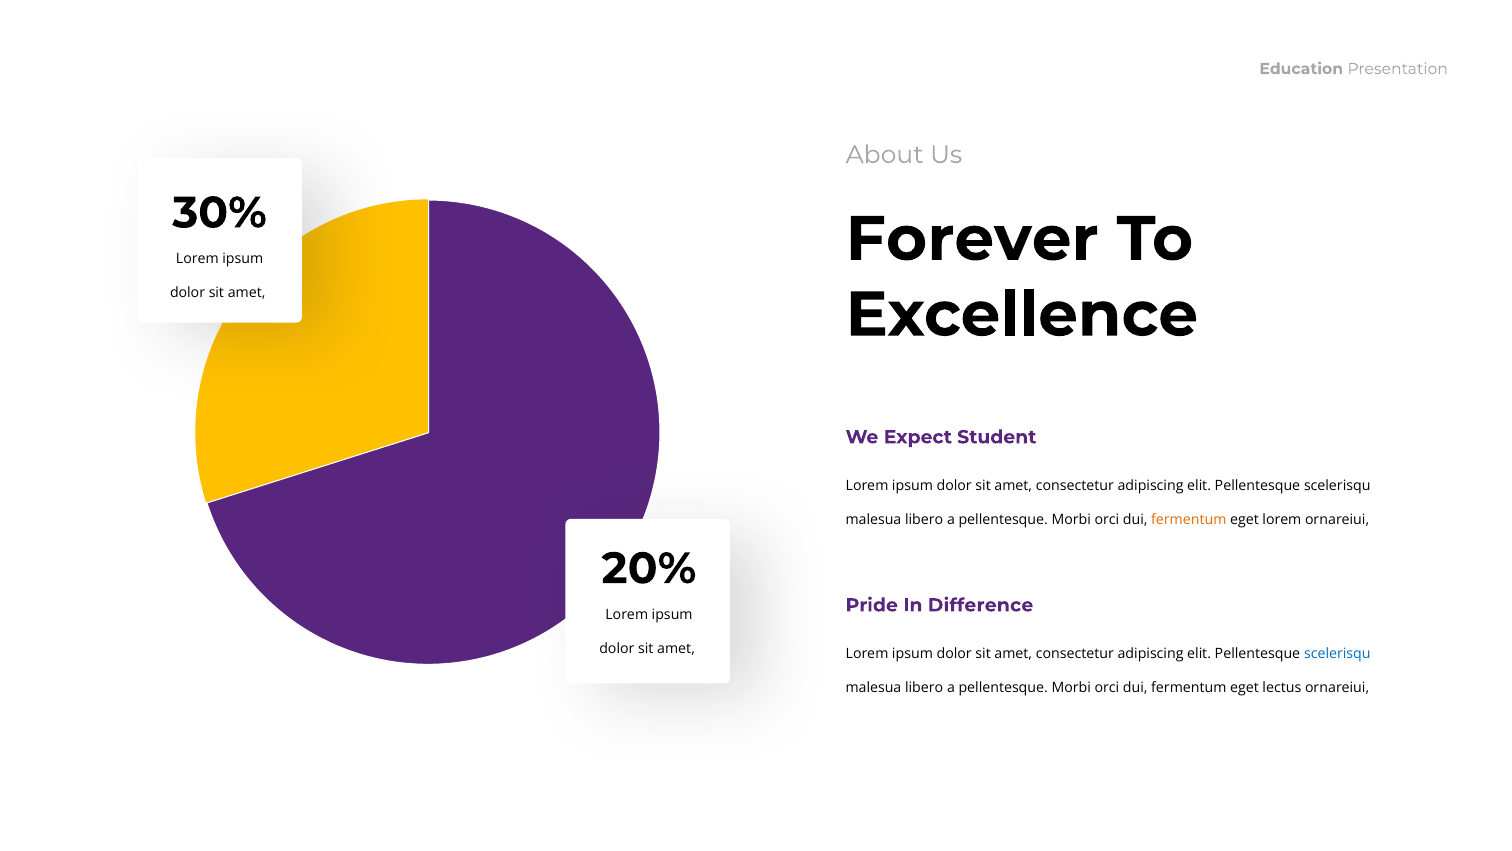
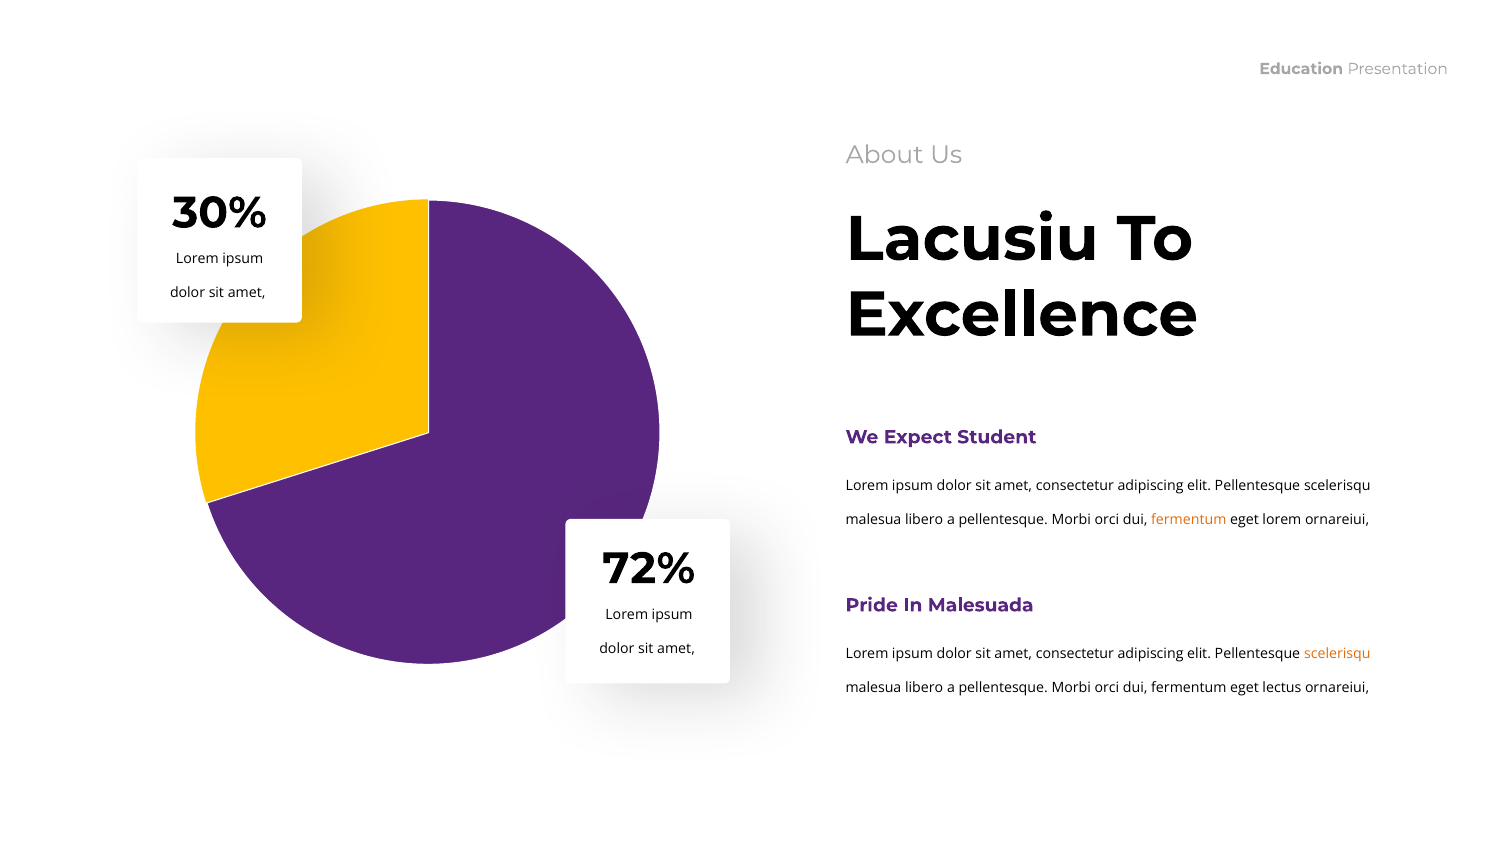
Forever: Forever -> Lacusiu
20%: 20% -> 72%
Difference: Difference -> Malesuada
scelerisqu at (1337, 653) colour: blue -> orange
